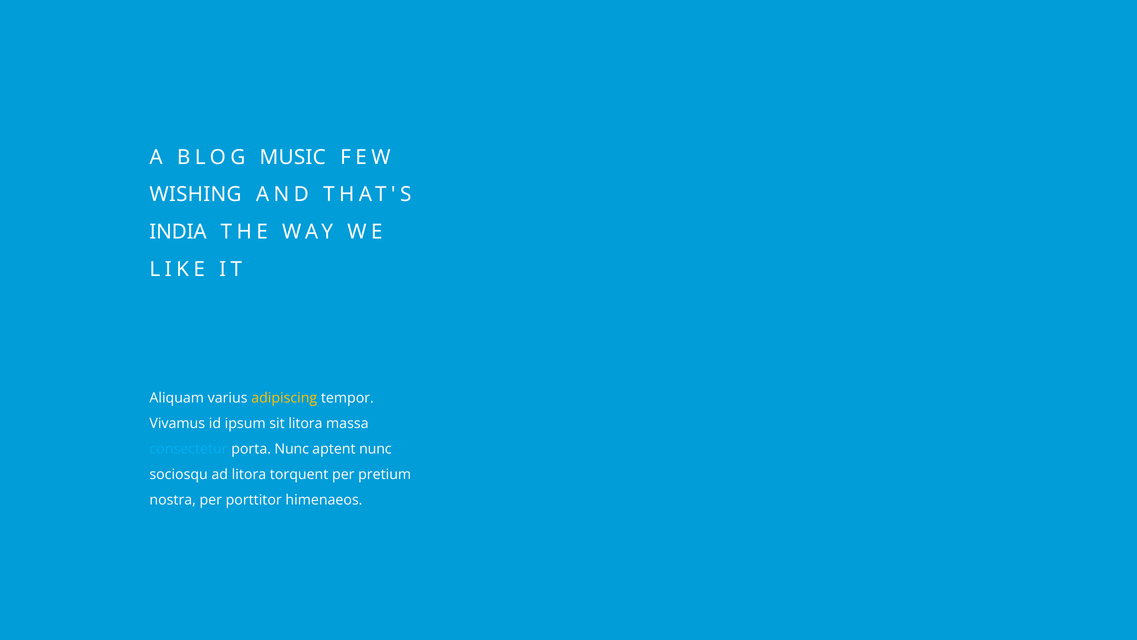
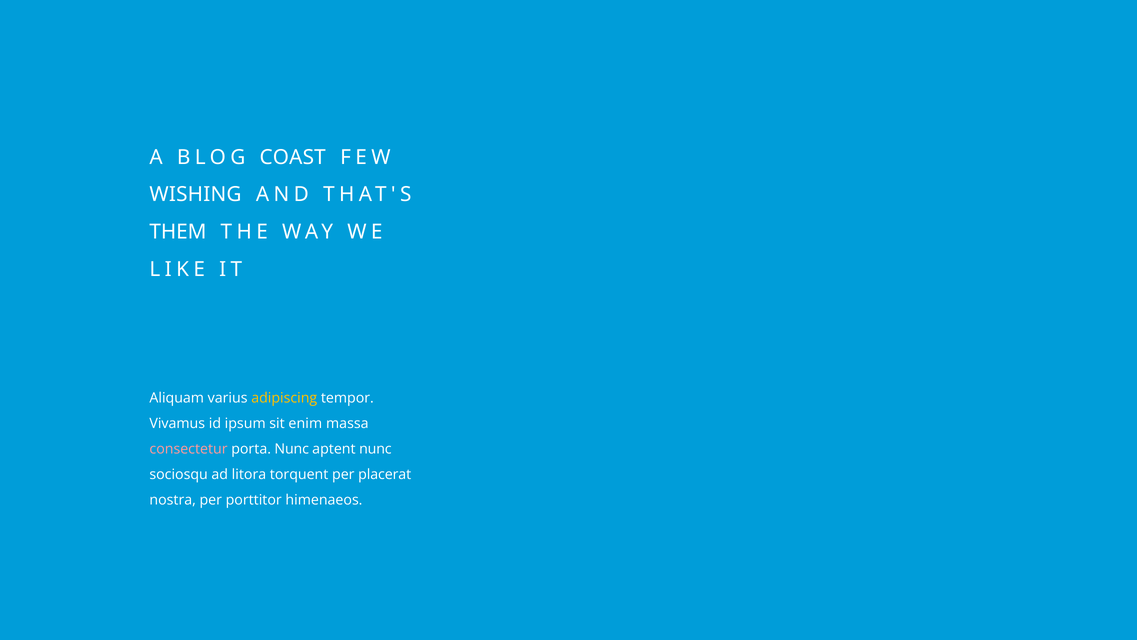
MUSIC: MUSIC -> COAST
INDIA: INDIA -> THEM
sit litora: litora -> enim
consectetur colour: light blue -> pink
pretium: pretium -> placerat
